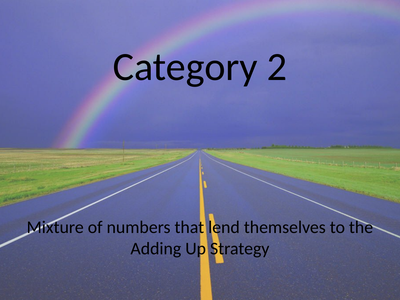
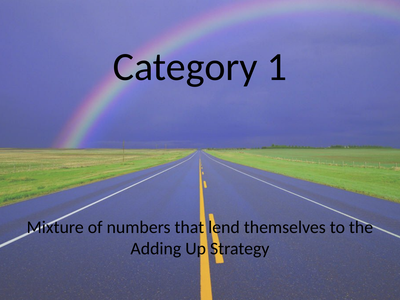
2: 2 -> 1
